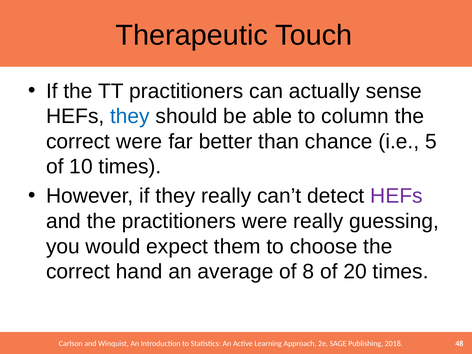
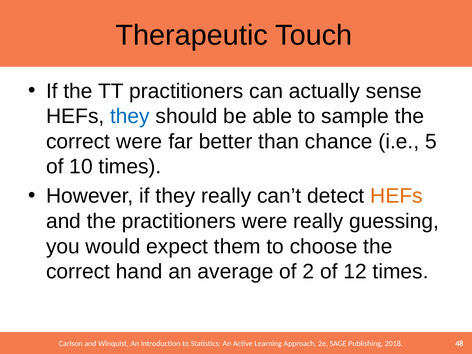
column: column -> sample
HEFs at (396, 196) colour: purple -> orange
8: 8 -> 2
20: 20 -> 12
